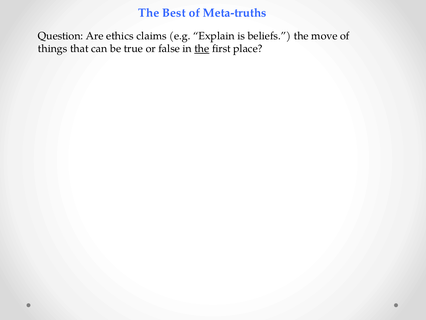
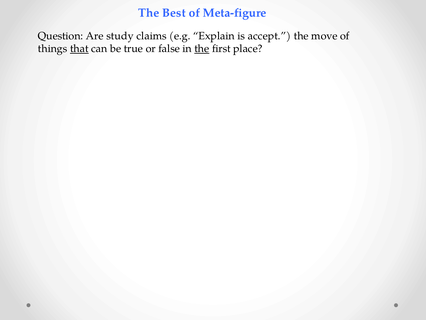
Meta-truths: Meta-truths -> Meta-figure
ethics: ethics -> study
beliefs: beliefs -> accept
that underline: none -> present
